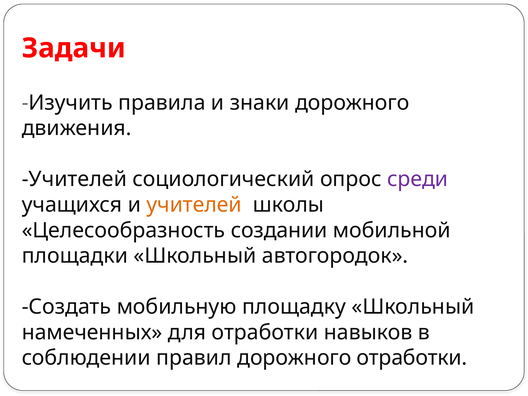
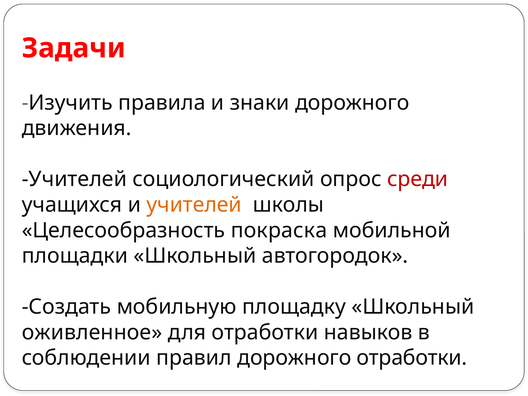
среди colour: purple -> red
создании: создании -> покраска
намеченных: намеченных -> оживленное
